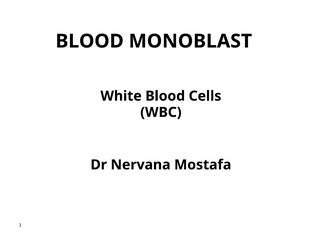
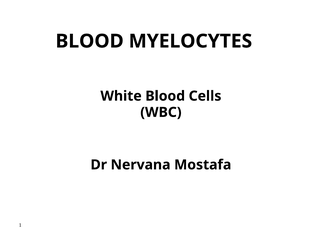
MONOBLAST: MONOBLAST -> MYELOCYTES
